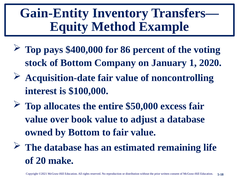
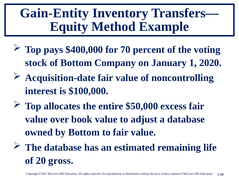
86: 86 -> 70
make: make -> gross
